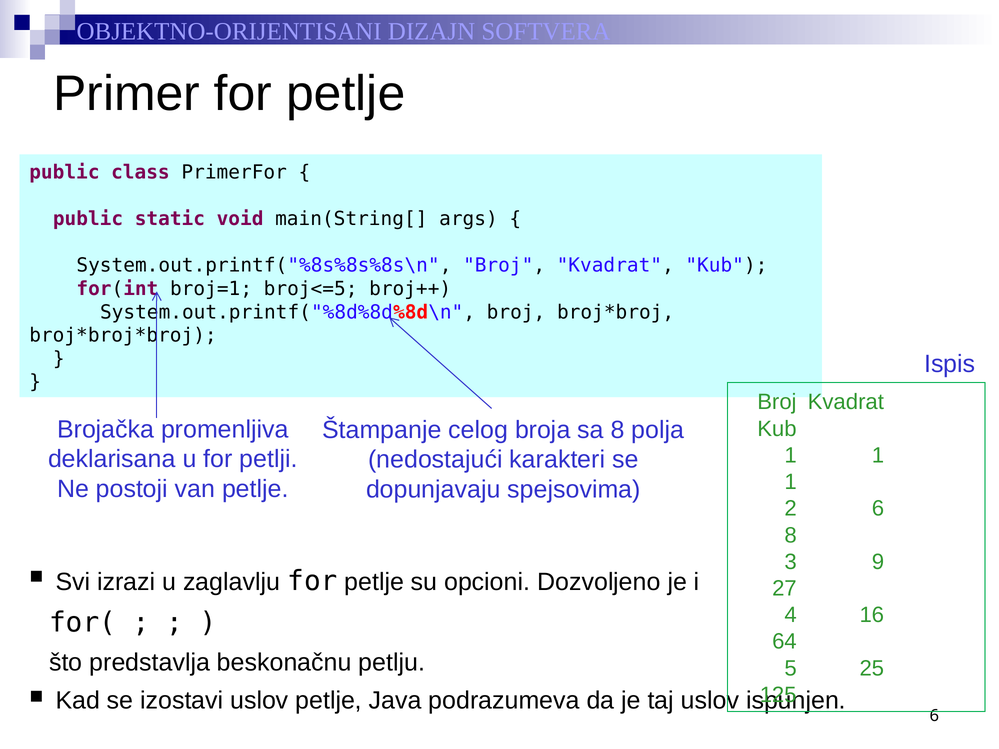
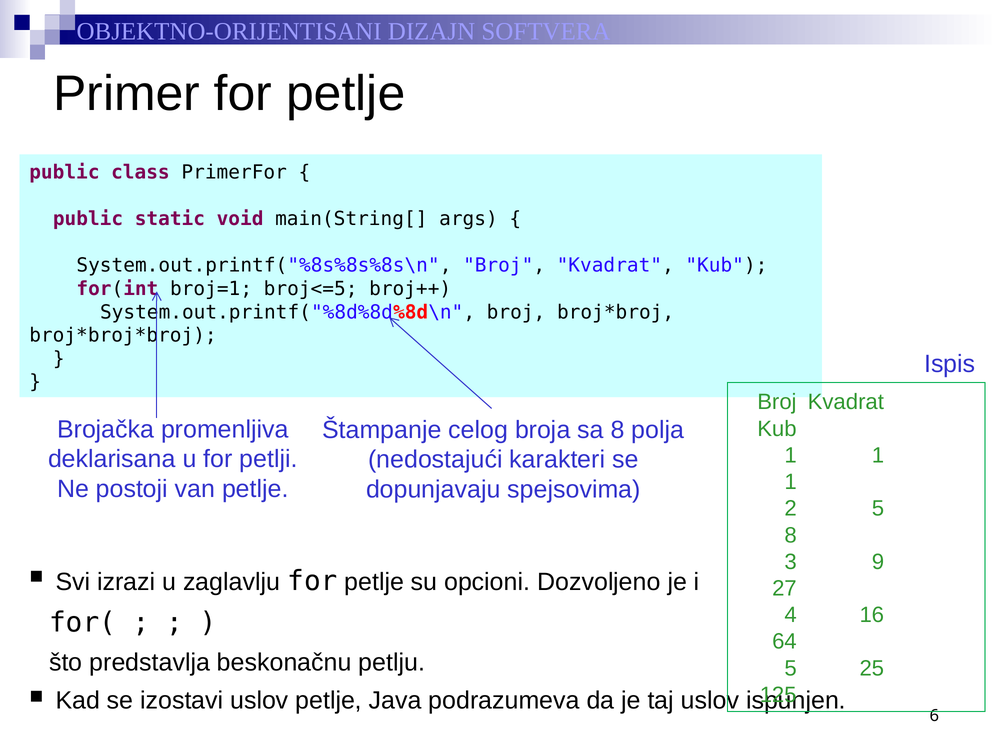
2 6: 6 -> 5
